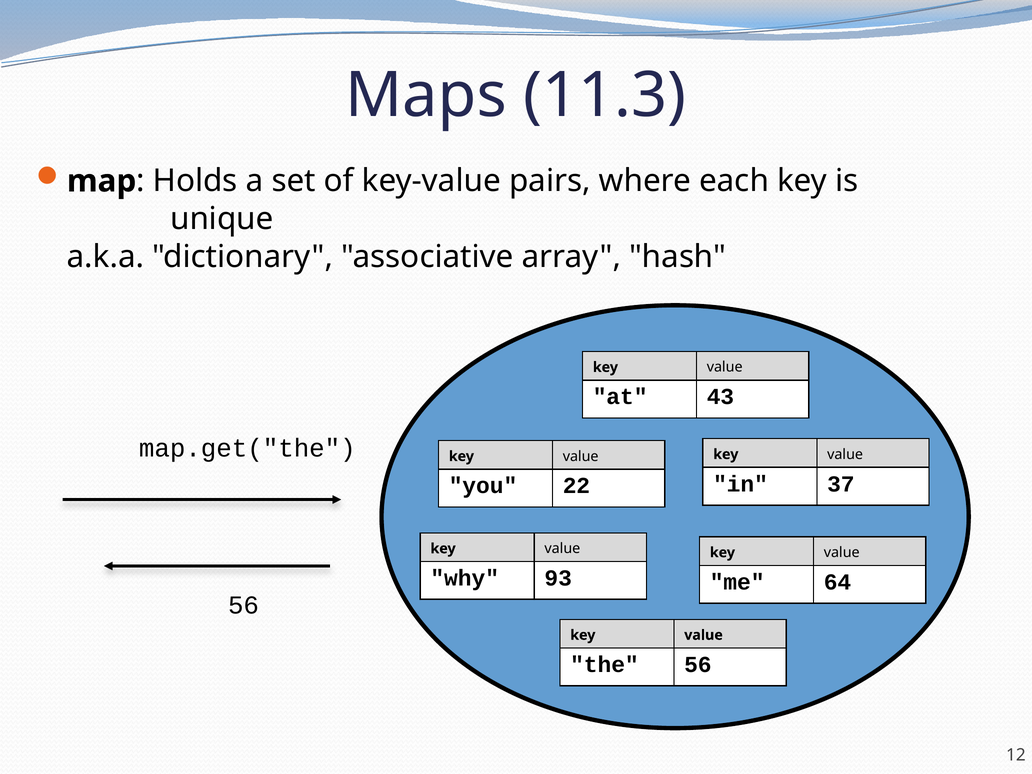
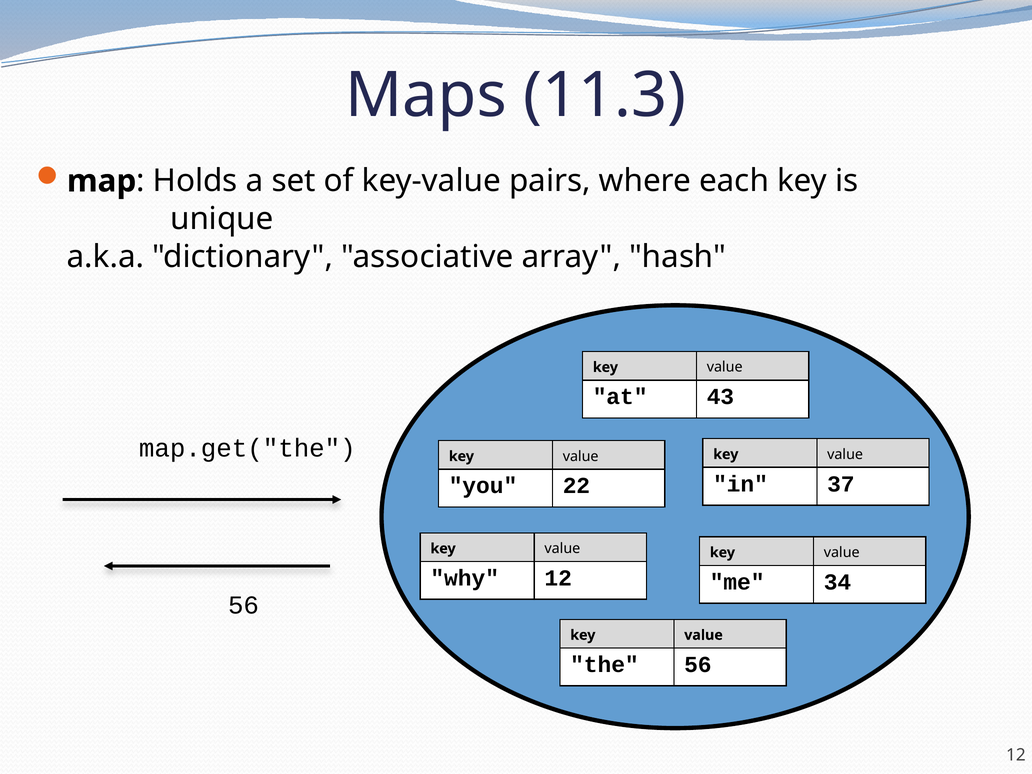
why 93: 93 -> 12
64: 64 -> 34
